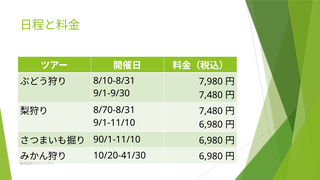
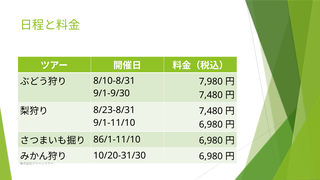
8/70-8/31: 8/70-8/31 -> 8/23-8/31
90/1-11/10: 90/1-11/10 -> 86/1-11/10
10/20-41/30: 10/20-41/30 -> 10/20-31/30
